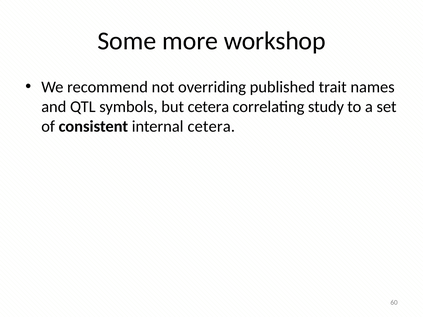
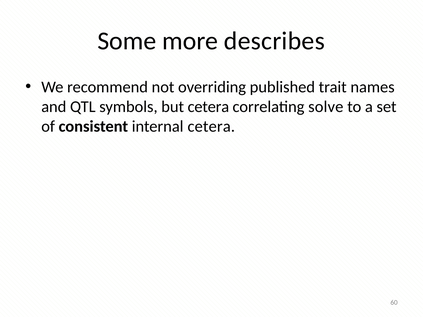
workshop: workshop -> describes
study: study -> solve
